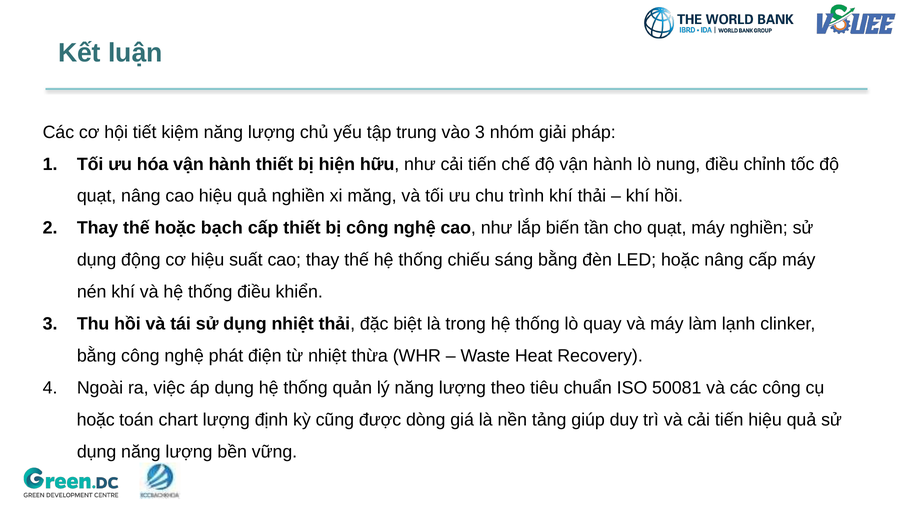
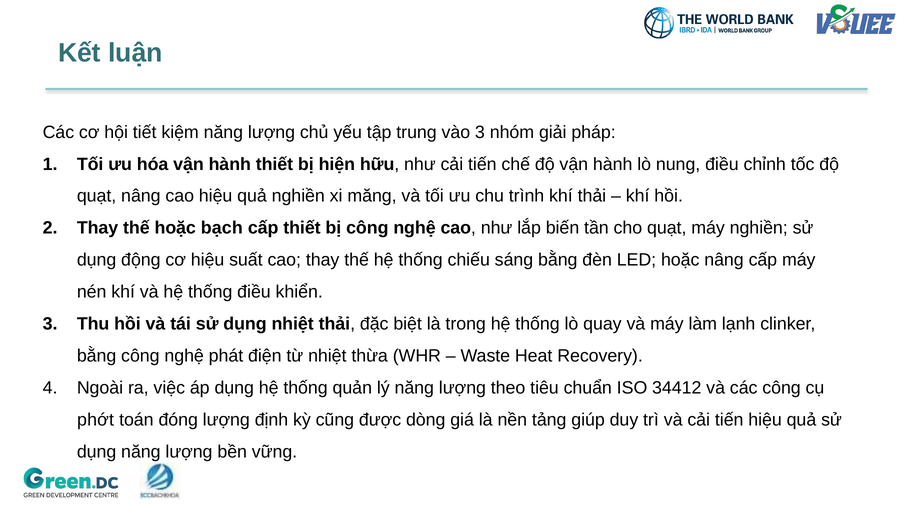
50081: 50081 -> 34412
hoặc at (96, 420): hoặc -> phớt
chart: chart -> đóng
